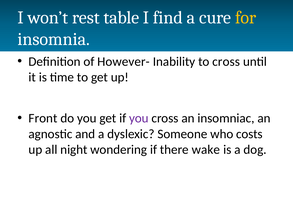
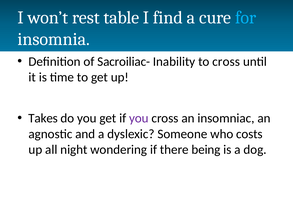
for colour: yellow -> light blue
However-: However- -> Sacroiliac-
Front: Front -> Takes
wake: wake -> being
